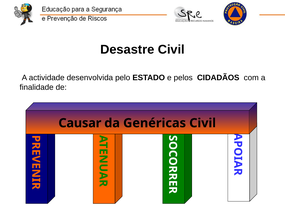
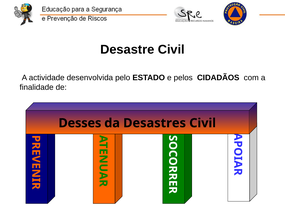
Causar: Causar -> Desses
Genéricas: Genéricas -> Desastres
